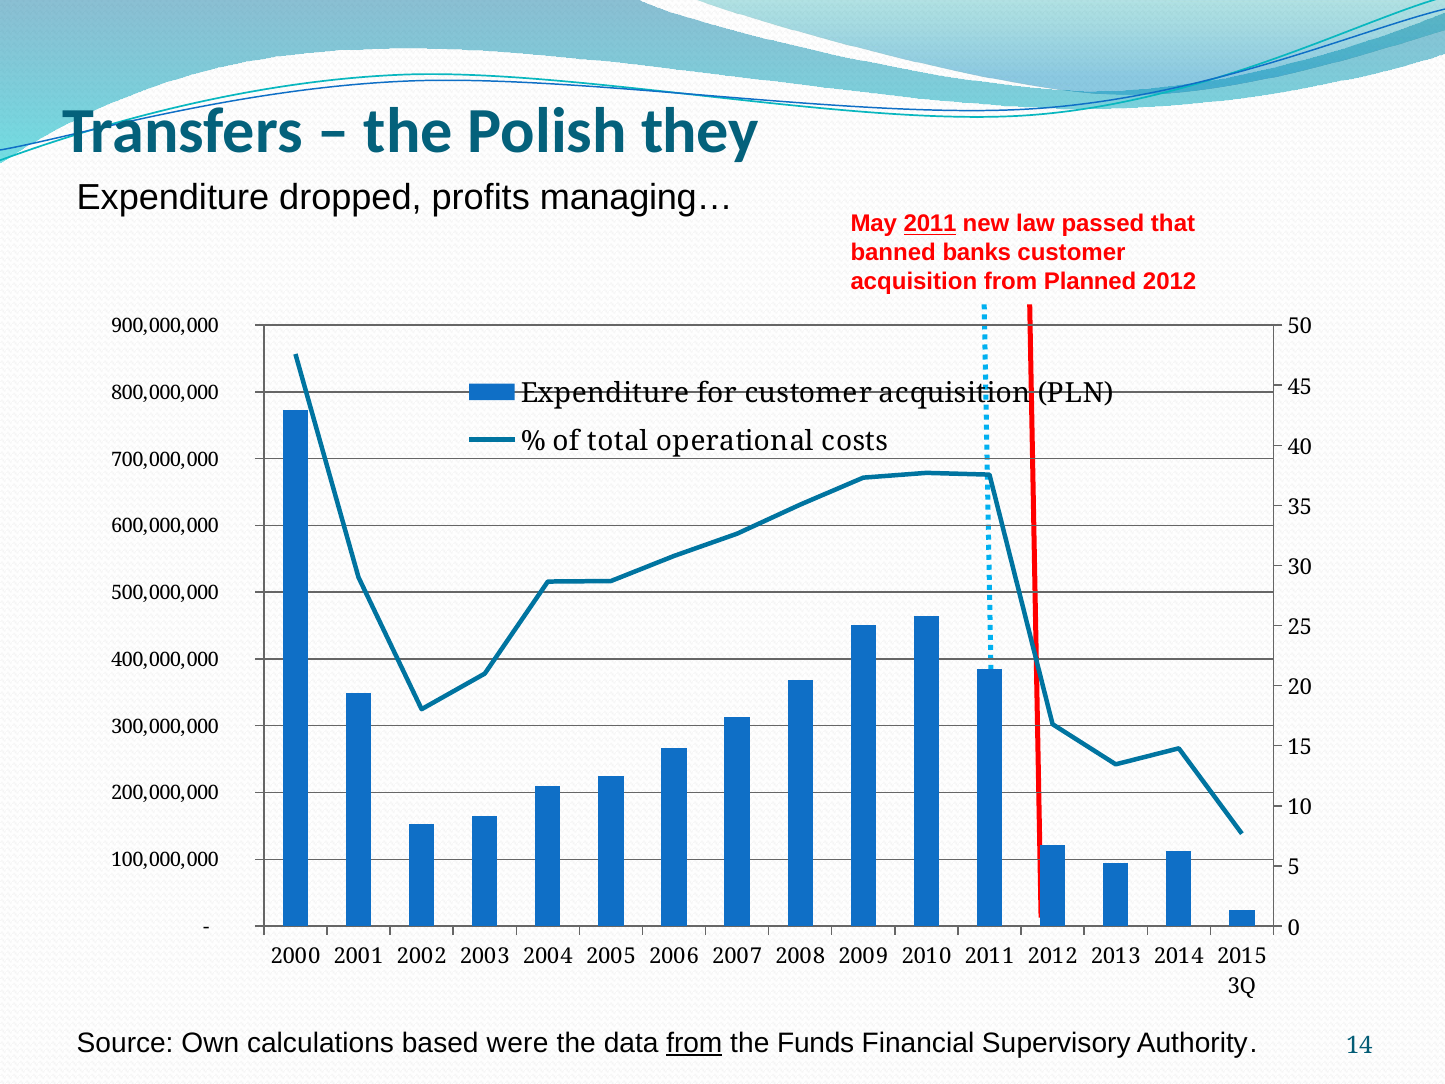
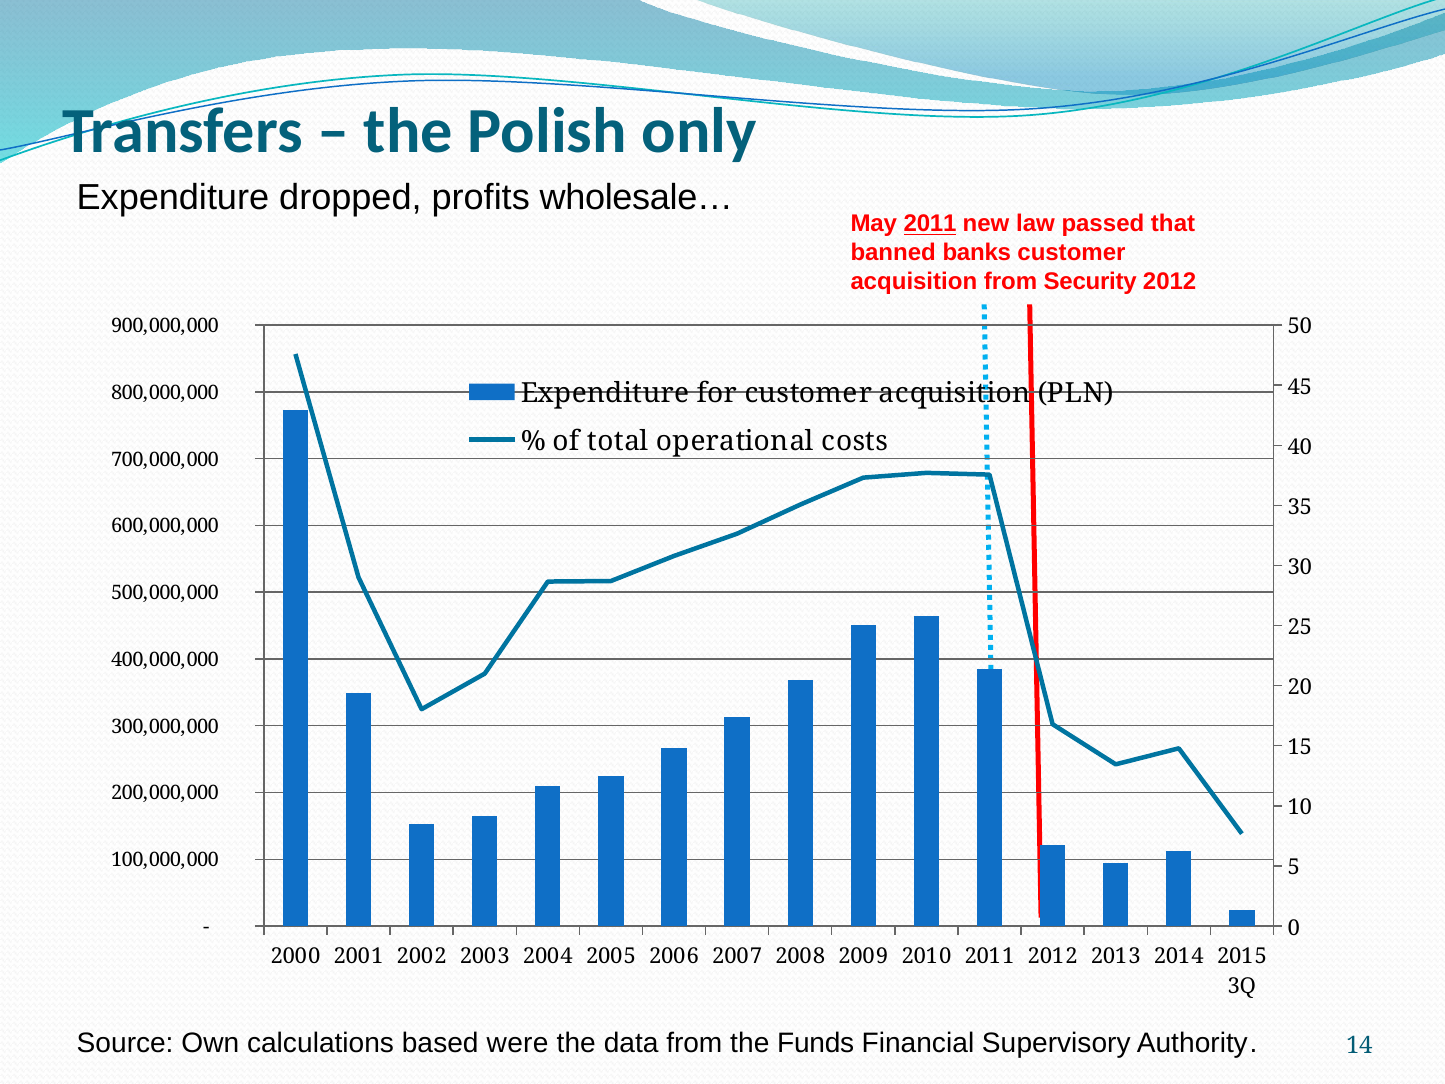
they: they -> only
managing…: managing… -> wholesale…
Planned: Planned -> Security
from at (694, 1043) underline: present -> none
